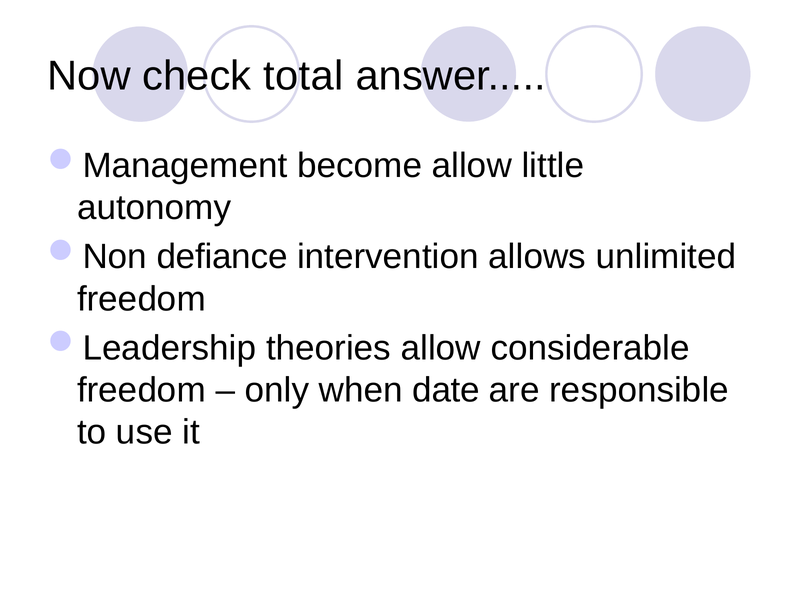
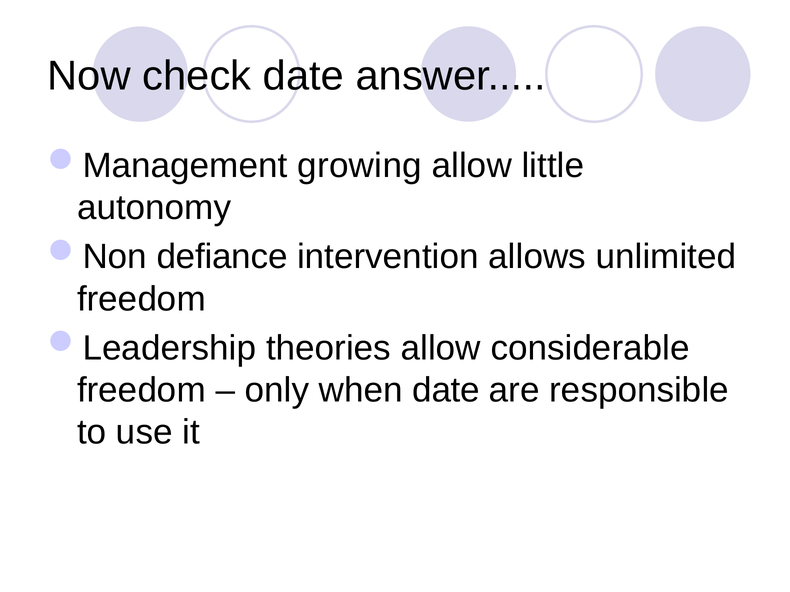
check total: total -> date
become: become -> growing
